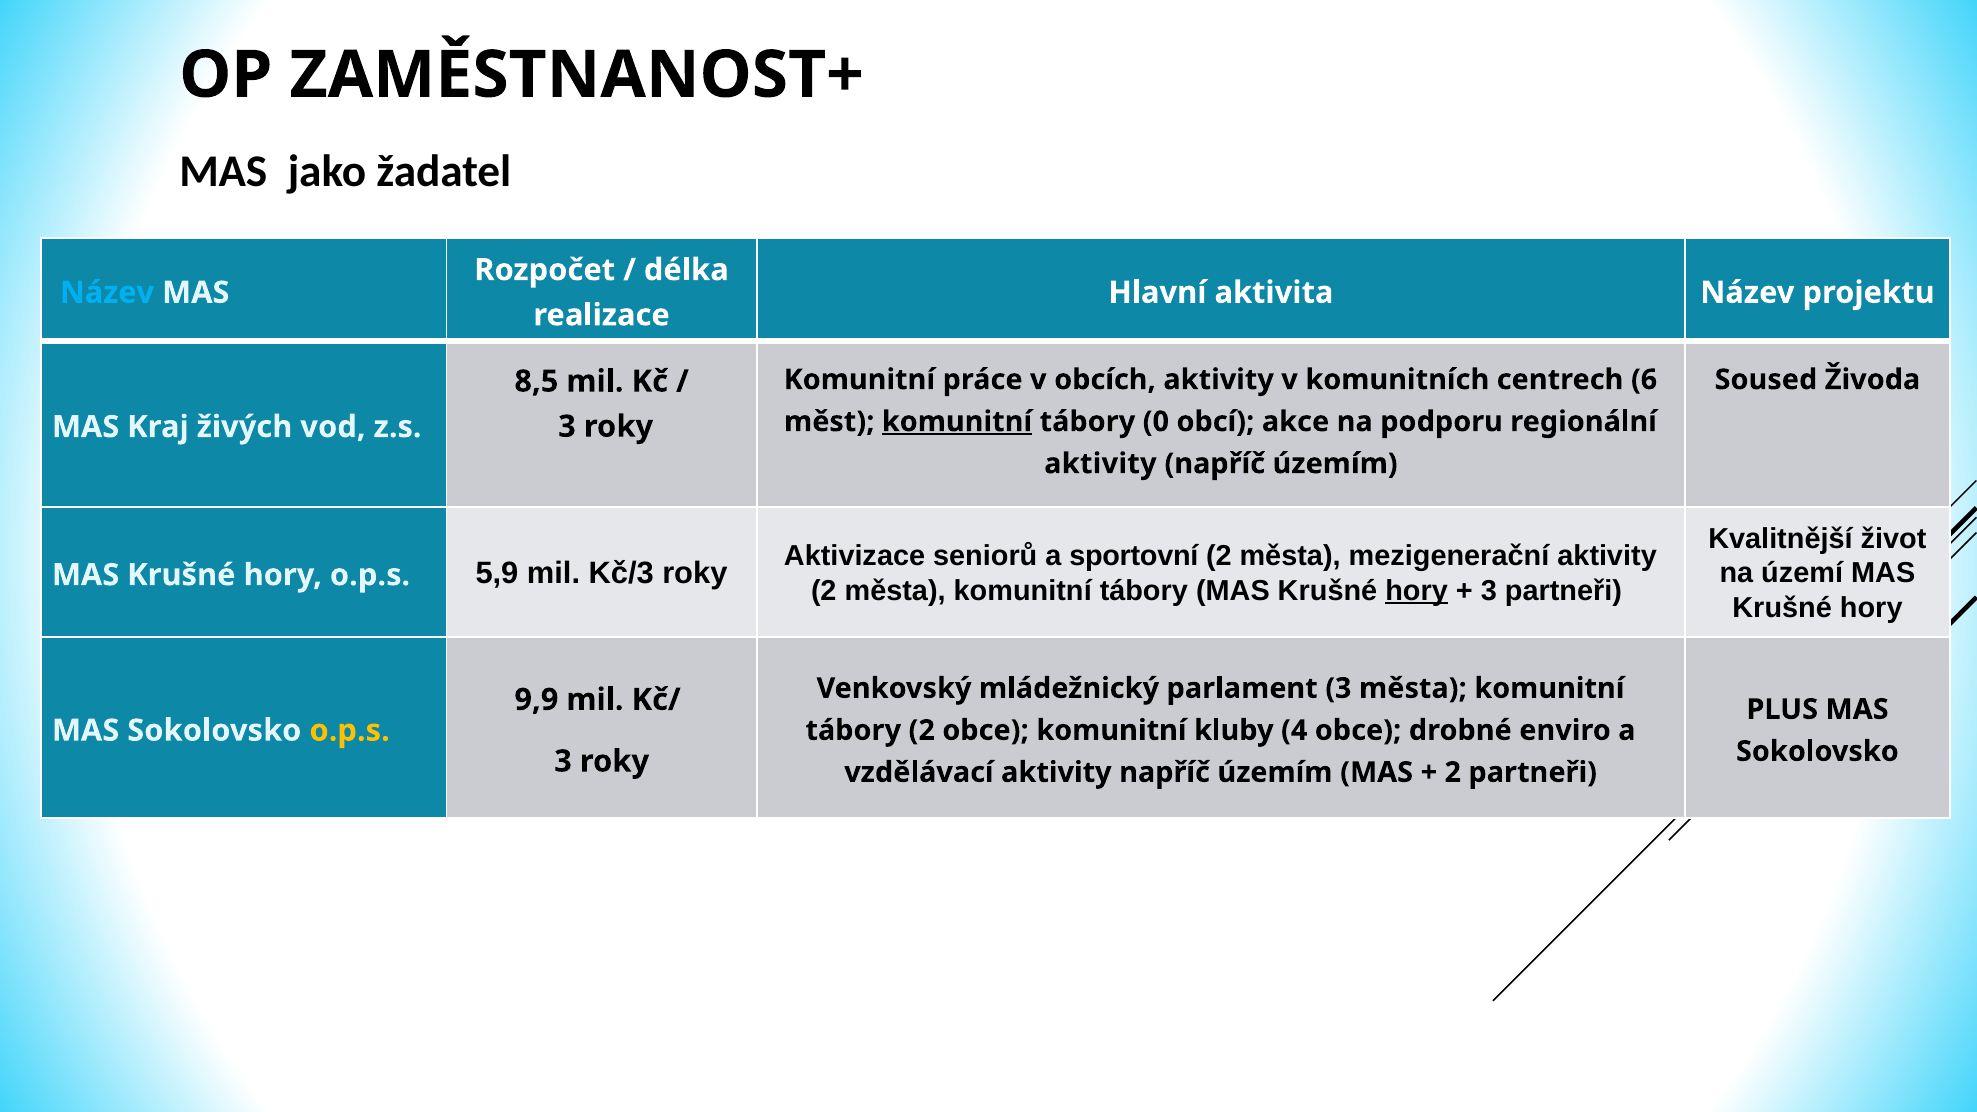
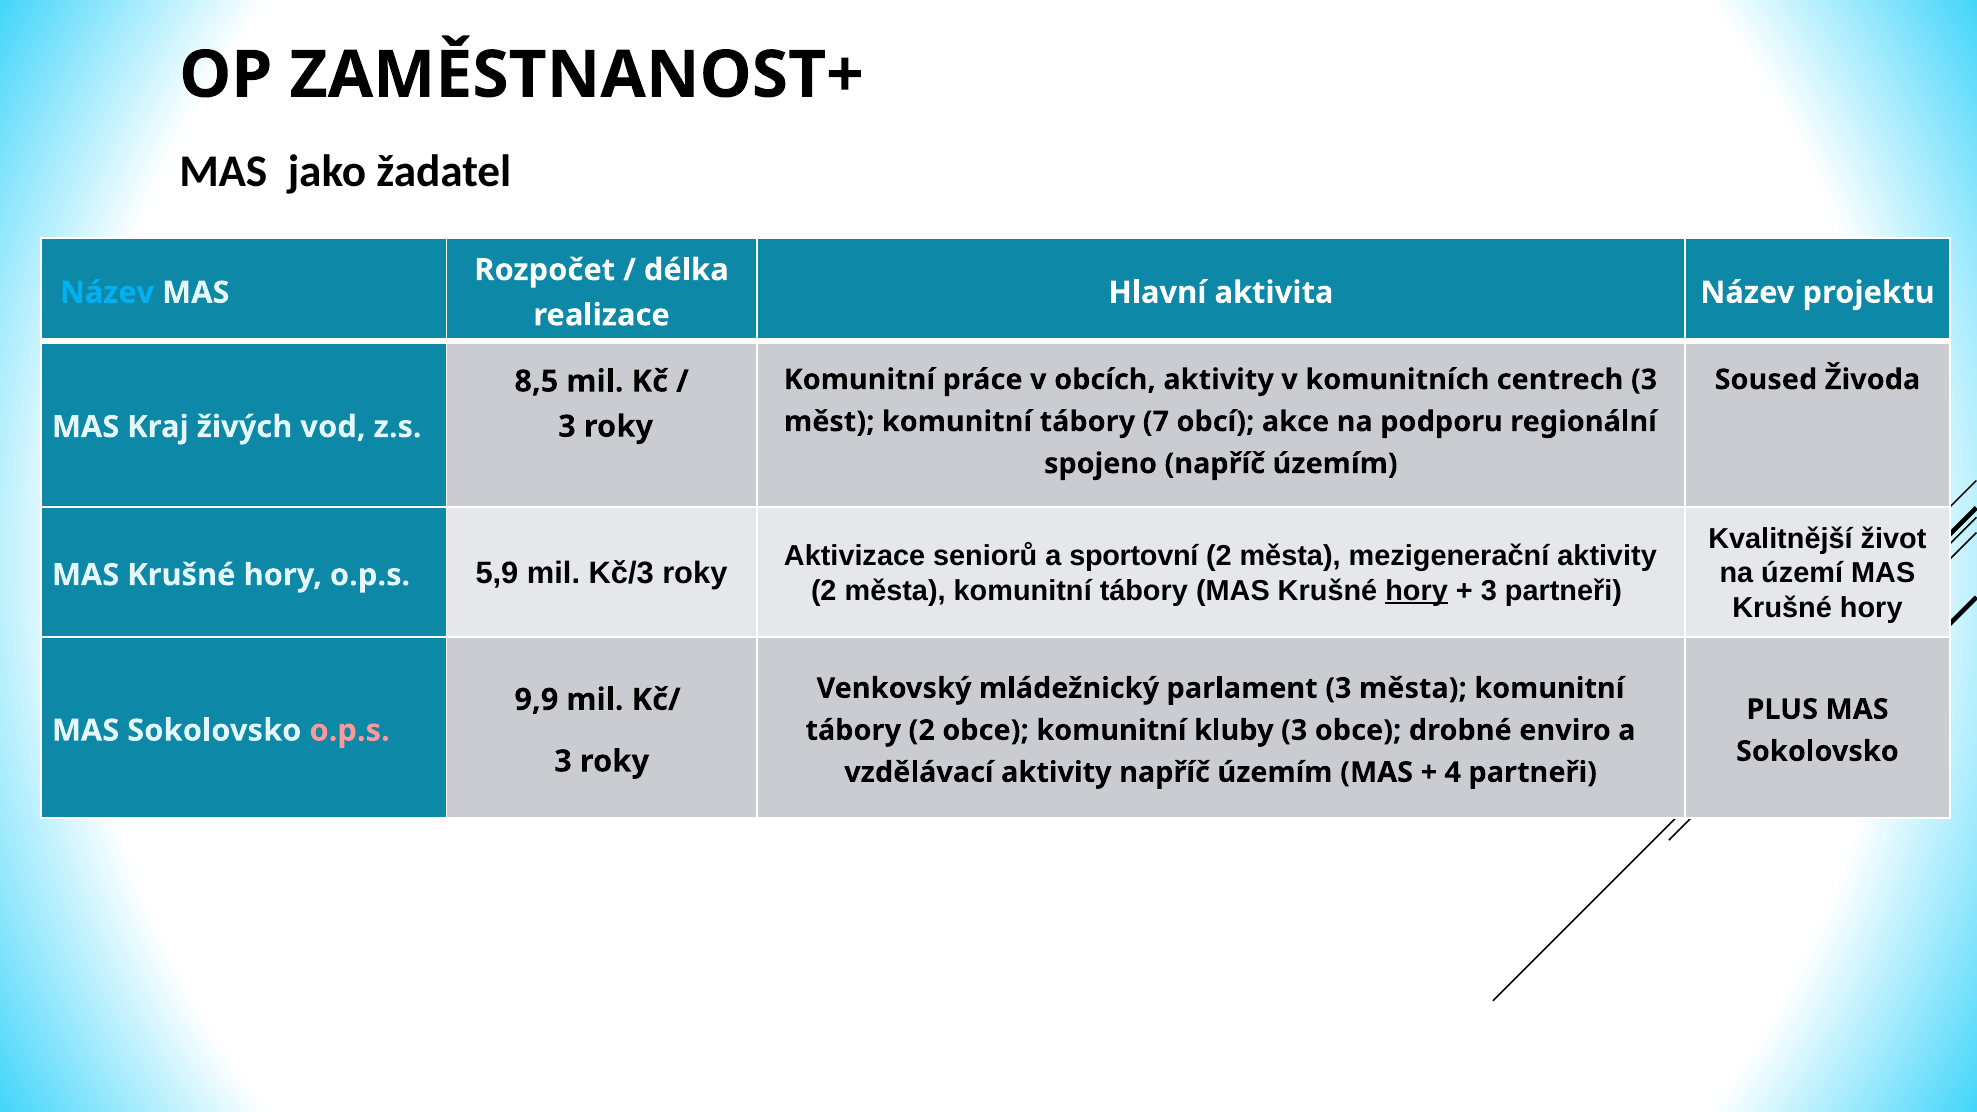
centrech 6: 6 -> 3
komunitní at (957, 422) underline: present -> none
0: 0 -> 7
aktivity at (1100, 464): aktivity -> spojeno
o.p.s at (350, 731) colour: yellow -> pink
kluby 4: 4 -> 3
2 at (1453, 772): 2 -> 4
